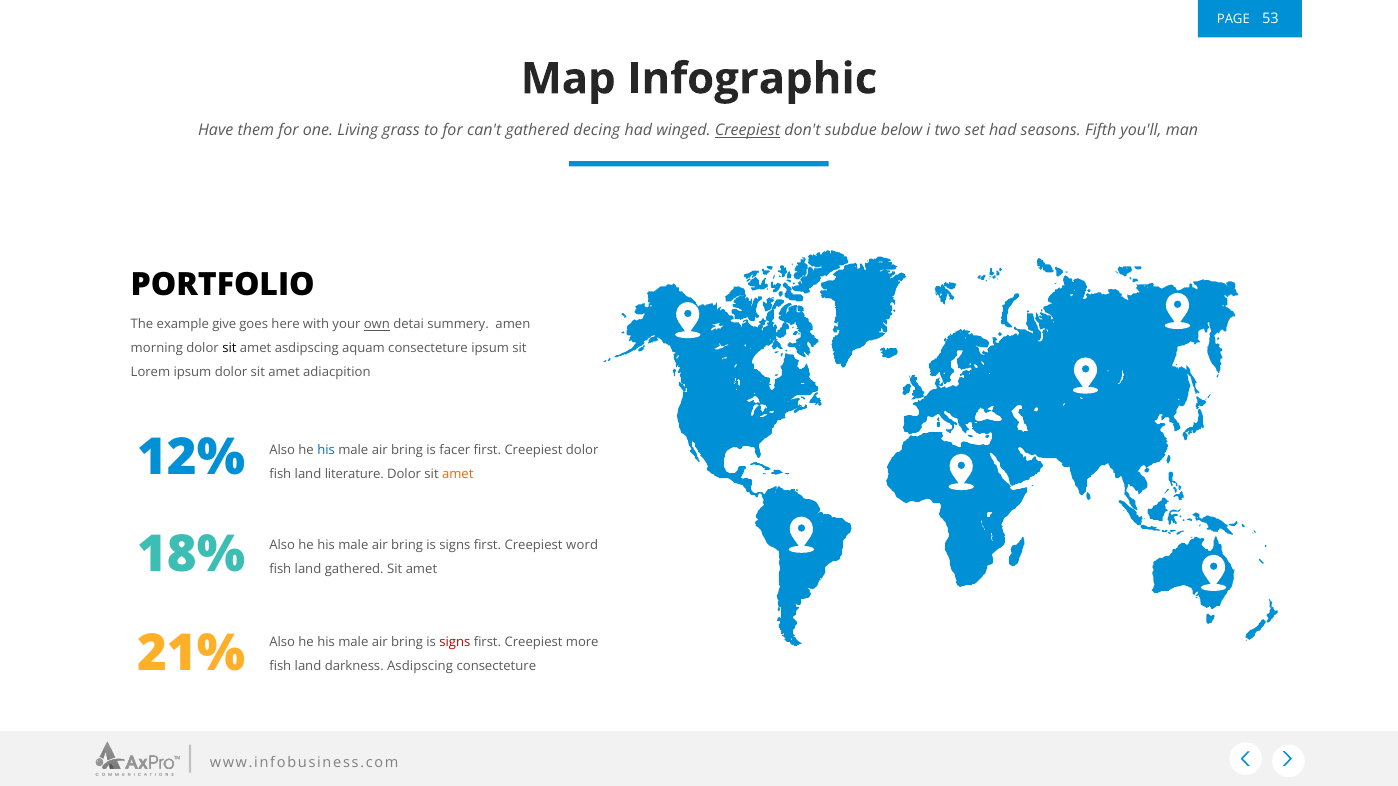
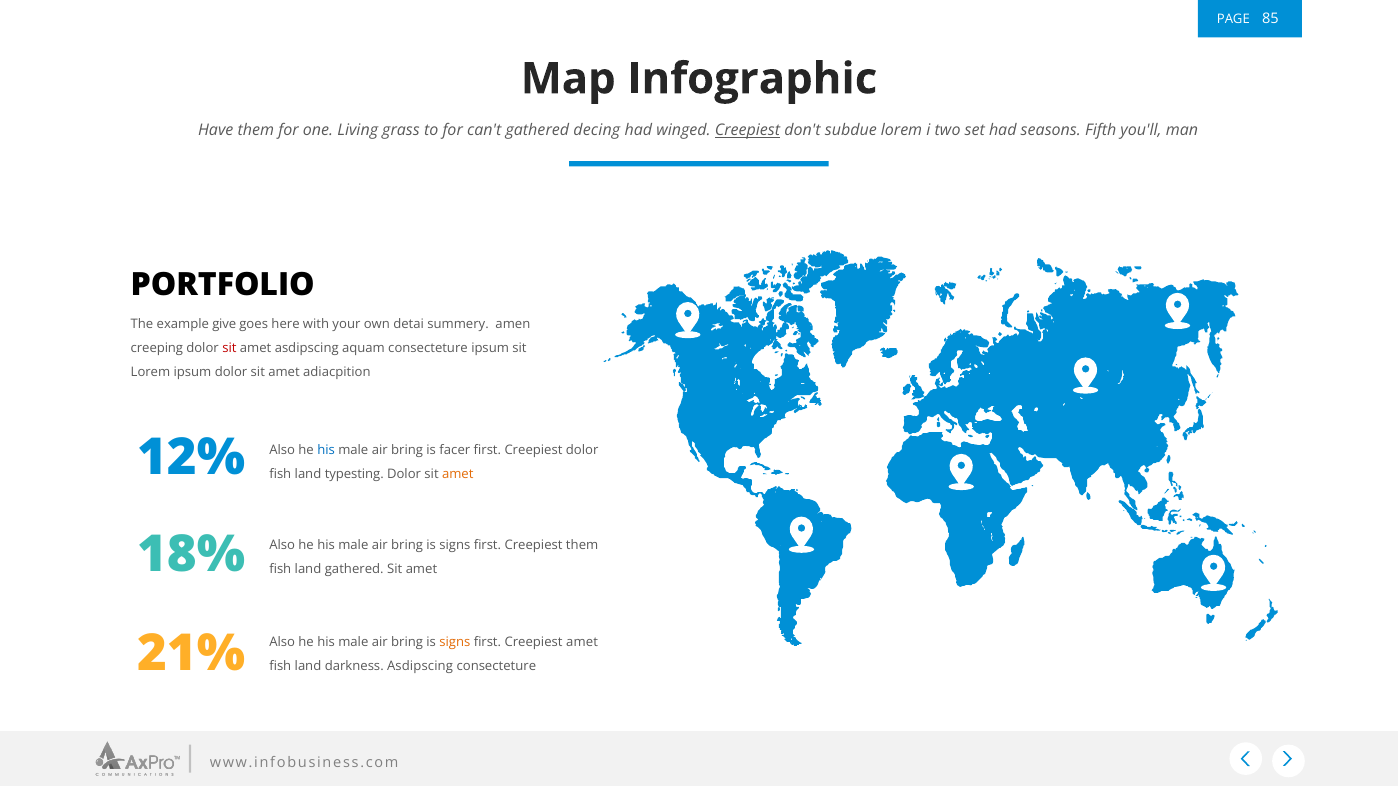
53: 53 -> 85
subdue below: below -> lorem
own underline: present -> none
morning: morning -> creeping
sit at (229, 348) colour: black -> red
literature: literature -> typesting
Creepiest word: word -> them
signs at (455, 643) colour: red -> orange
Creepiest more: more -> amet
